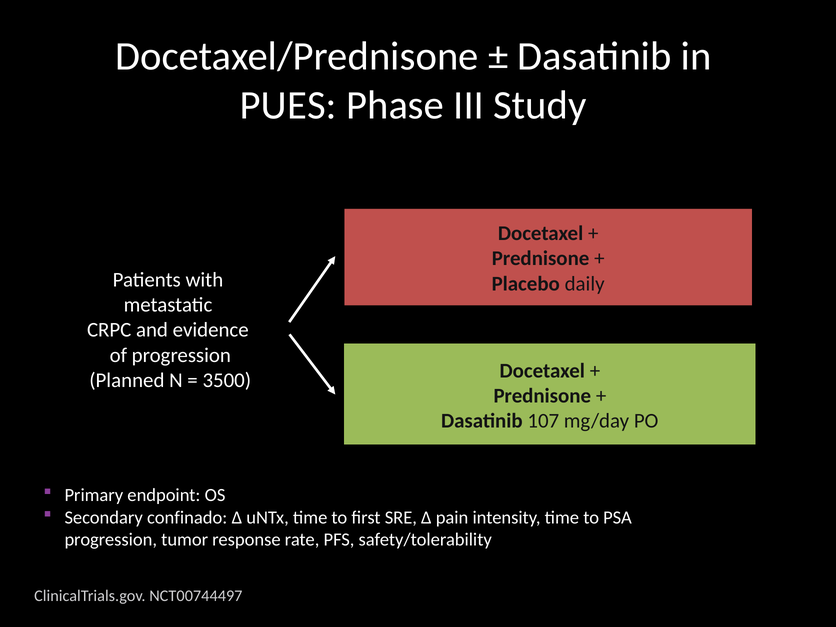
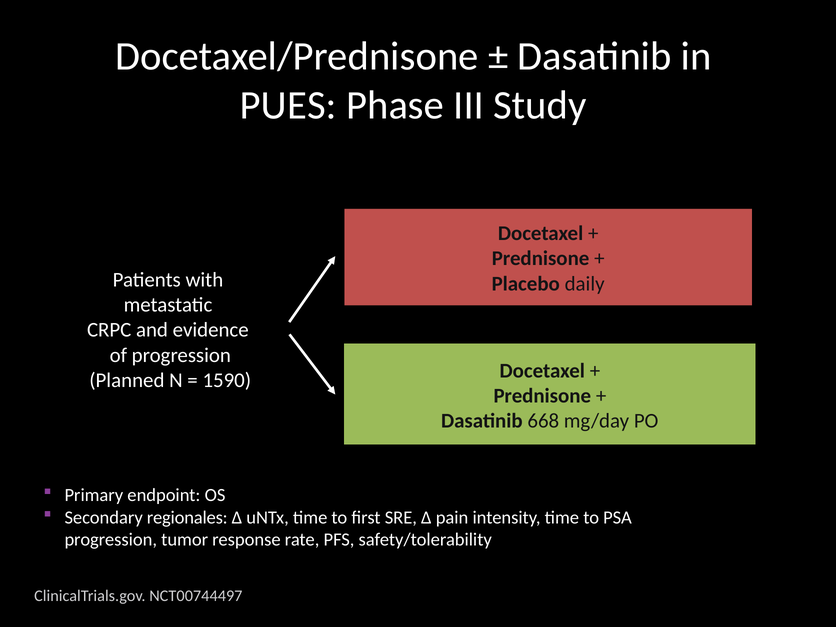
3500: 3500 -> 1590
107: 107 -> 668
confinado: confinado -> regionales
